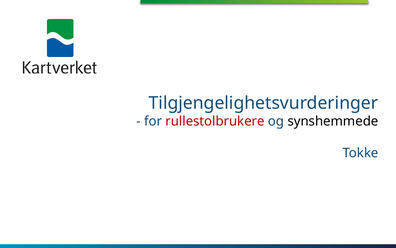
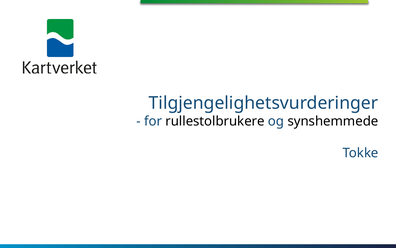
rullestolbrukere colour: red -> black
